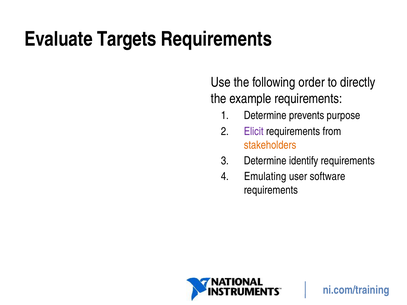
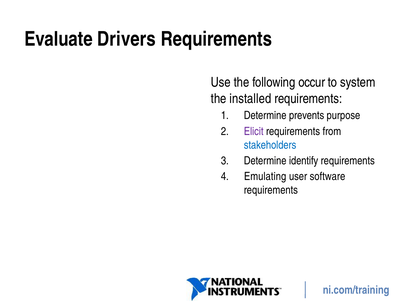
Targets: Targets -> Drivers
order: order -> occur
directly: directly -> system
example: example -> installed
stakeholders colour: orange -> blue
